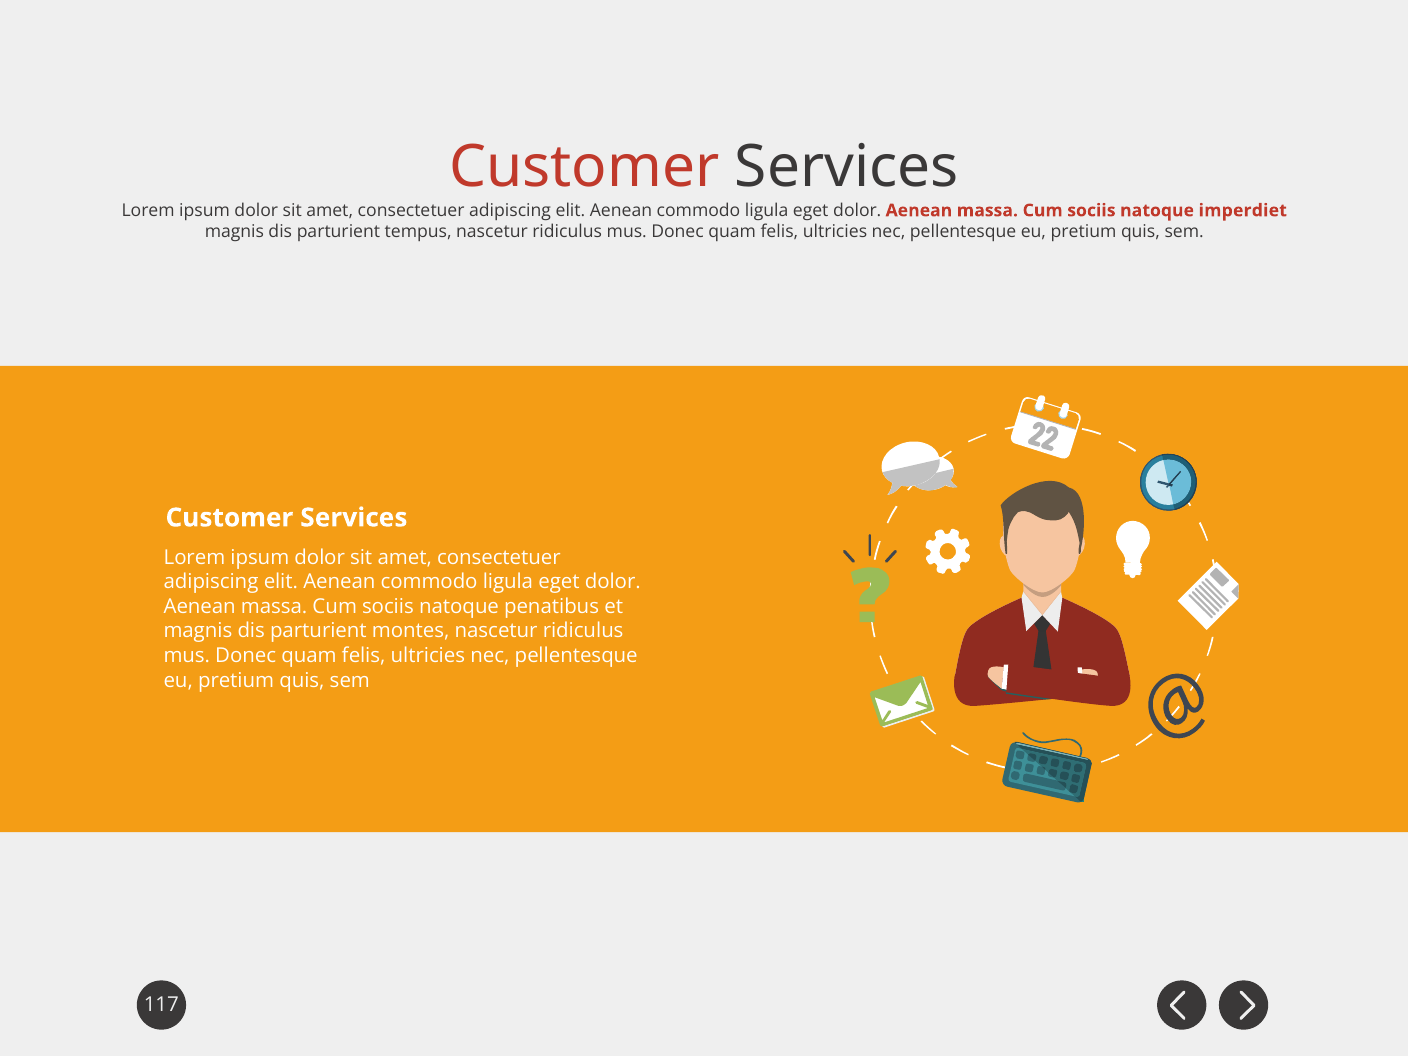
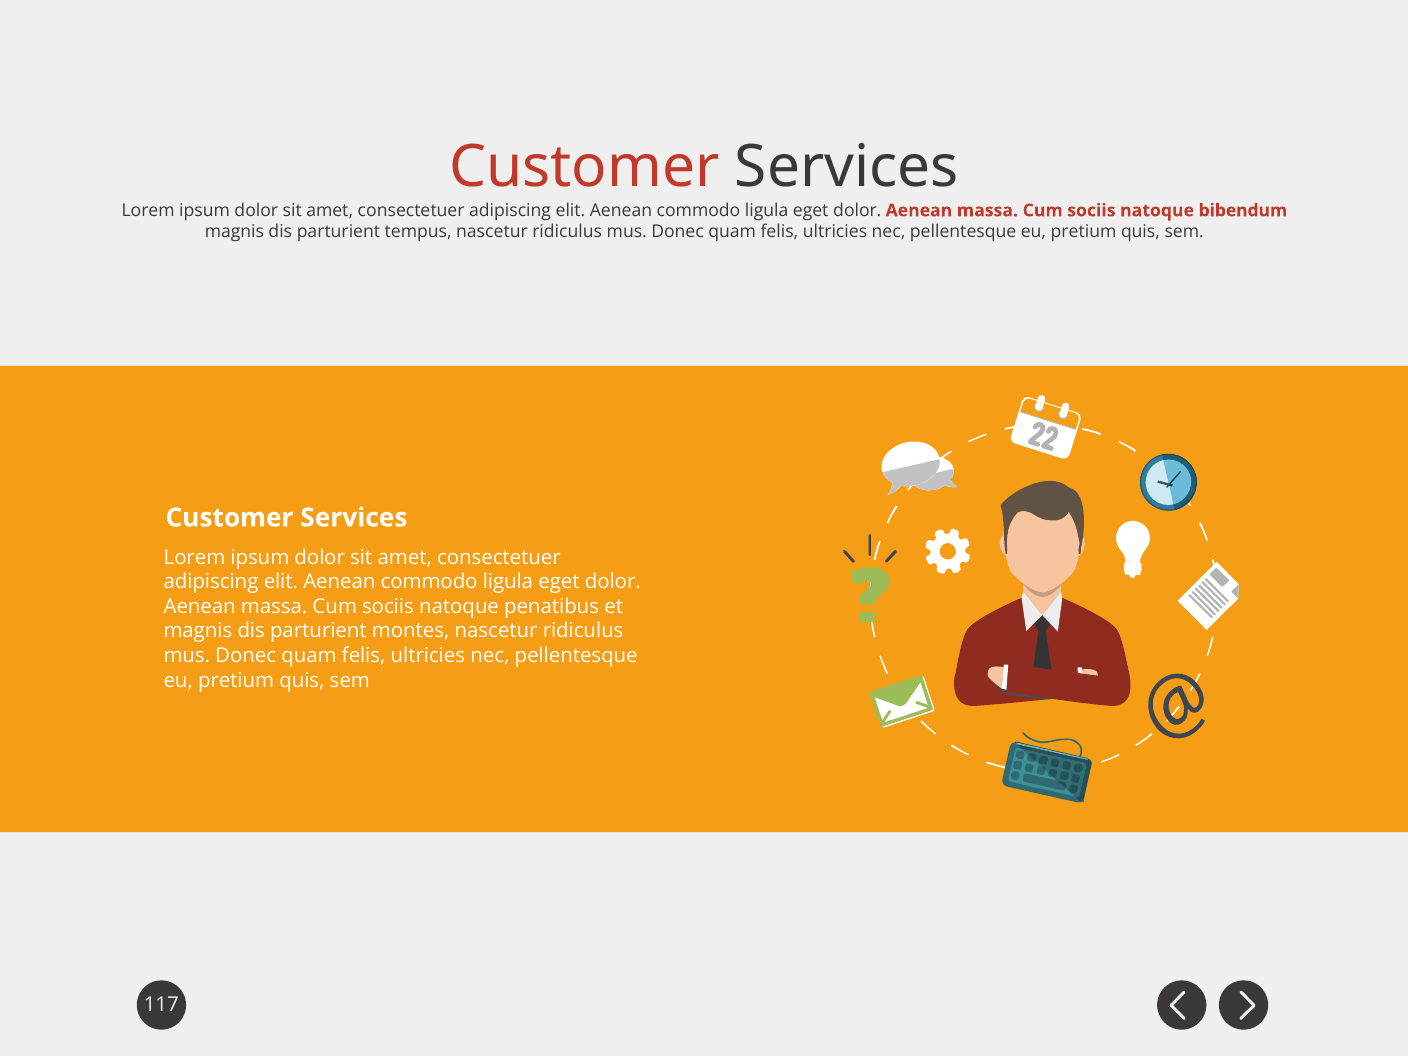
imperdiet: imperdiet -> bibendum
